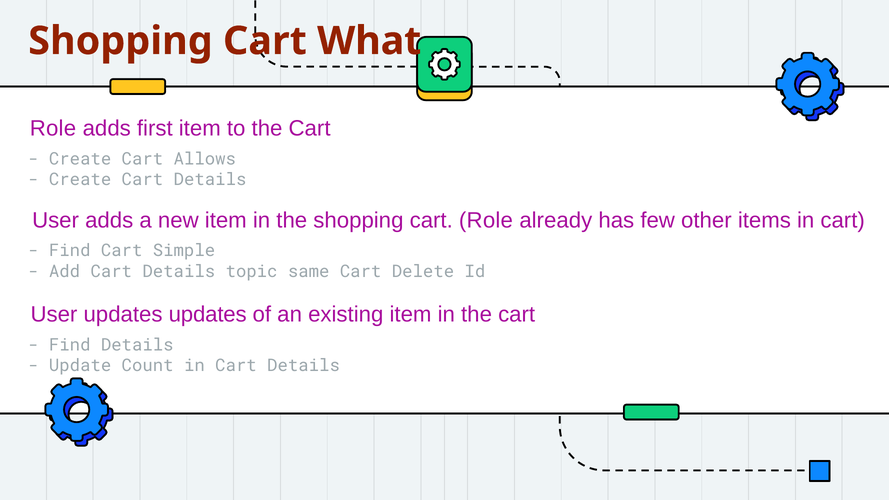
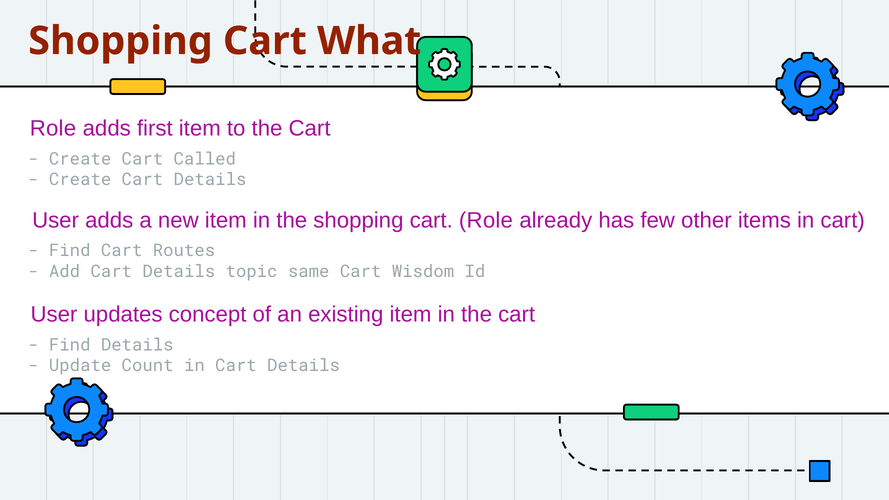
Allows: Allows -> Called
Simple: Simple -> Routes
Delete: Delete -> Wisdom
updates updates: updates -> concept
